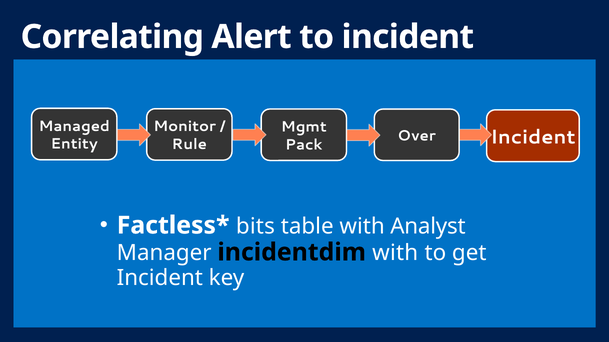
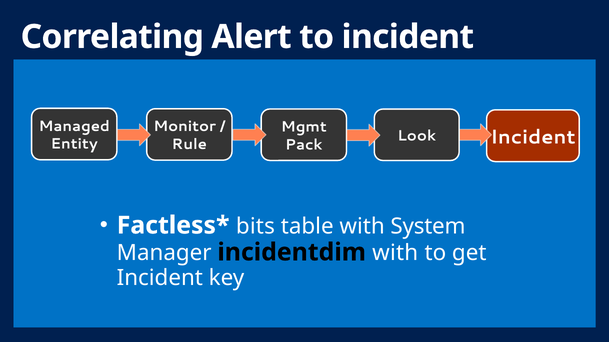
Over: Over -> Look
Analyst: Analyst -> System
